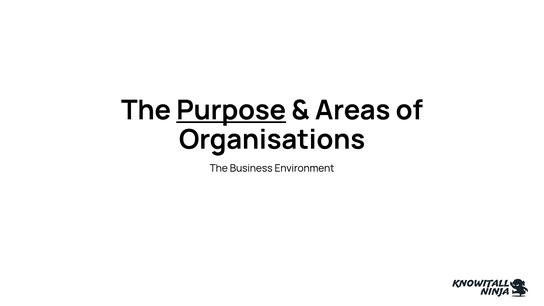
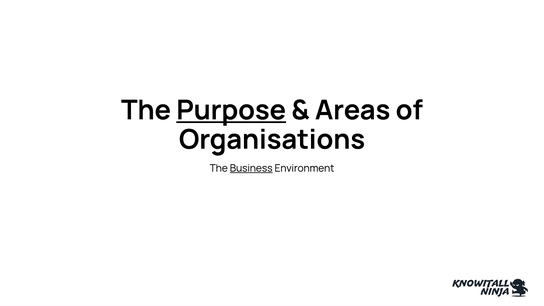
Business underline: none -> present
